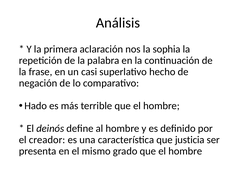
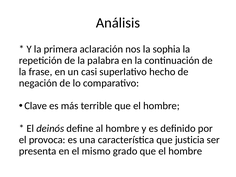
Hado: Hado -> Clave
creador: creador -> provoca
